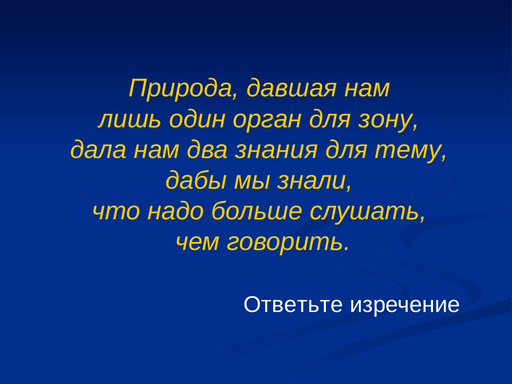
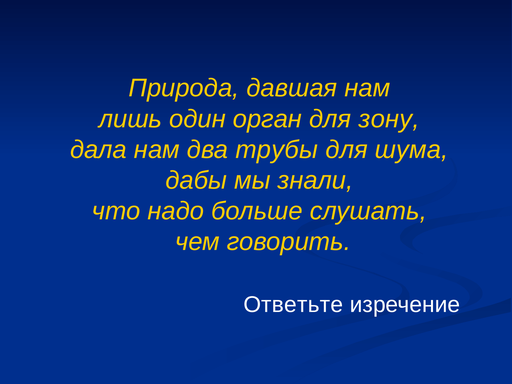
знания: знания -> трубы
тему: тему -> шума
